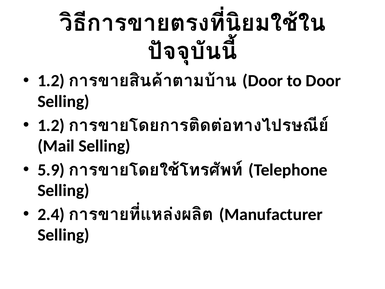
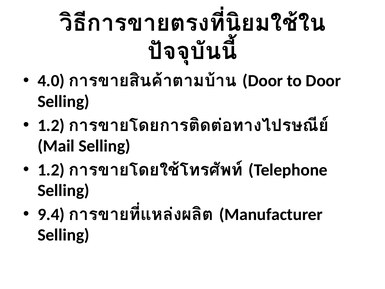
1.2 at (51, 81): 1.2 -> 4.0
5.9 at (51, 170): 5.9 -> 1.2
2.4: 2.4 -> 9.4
